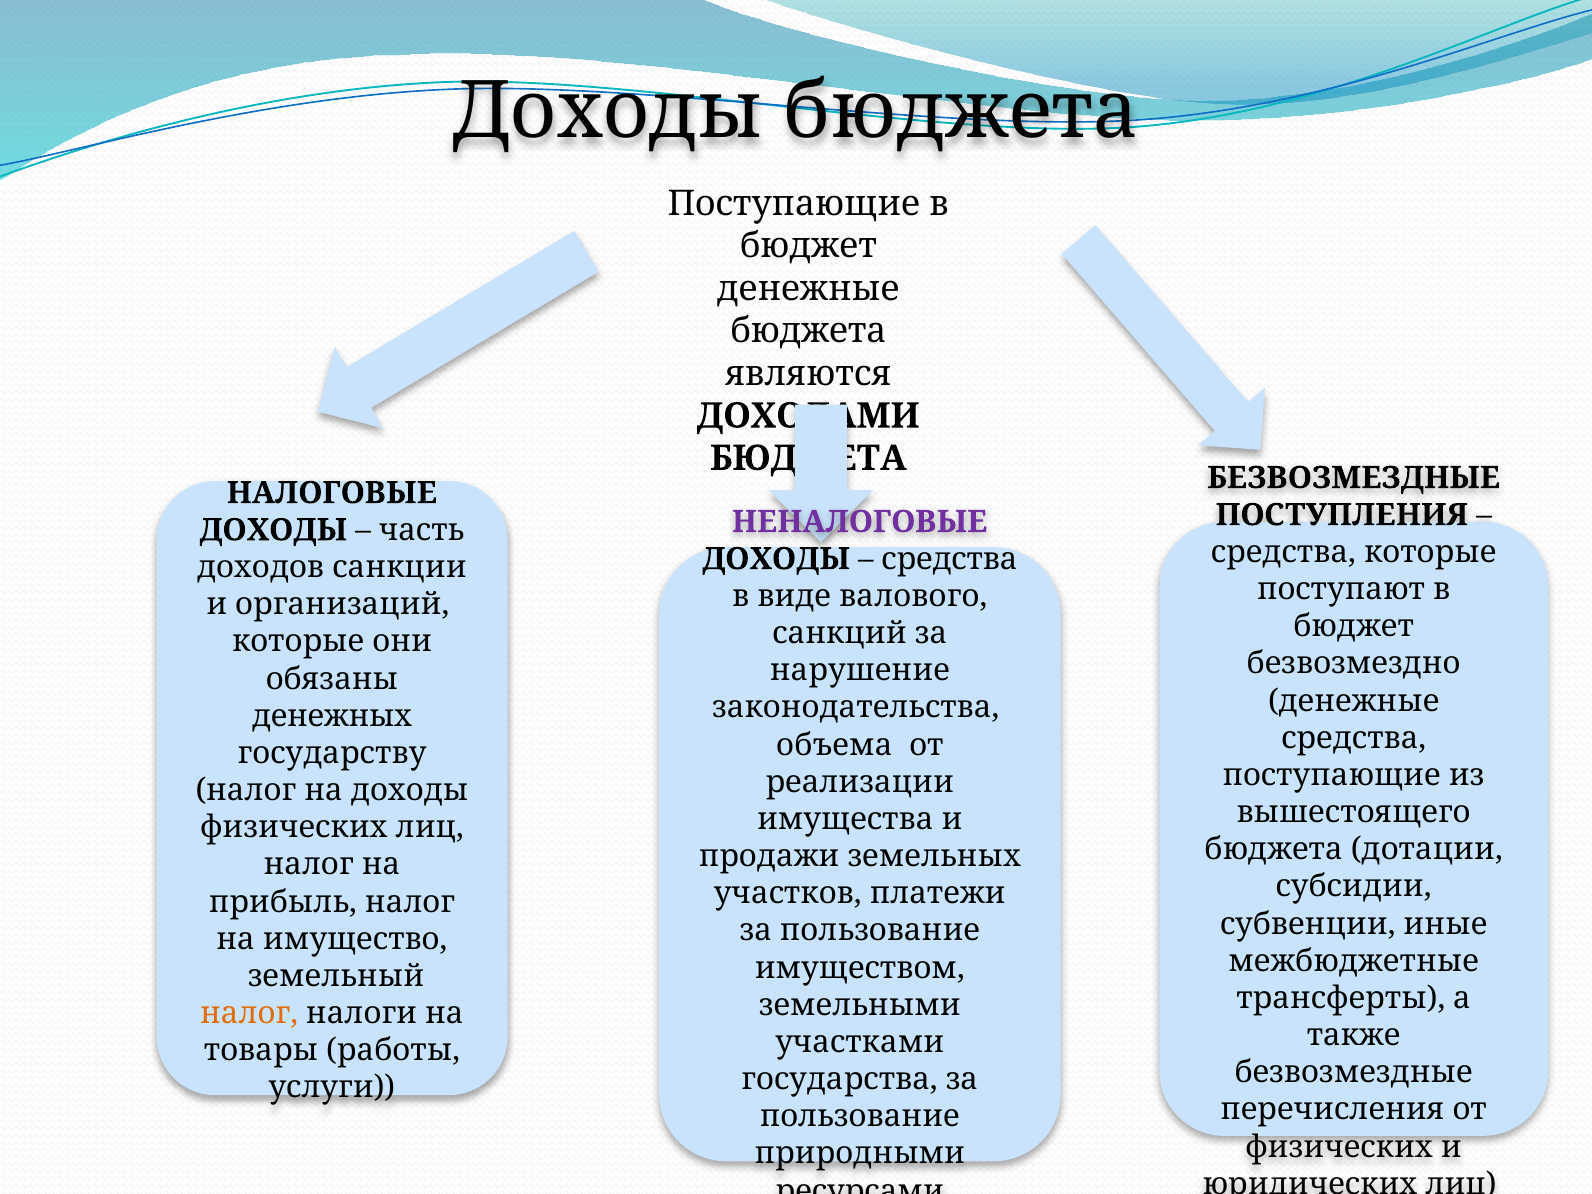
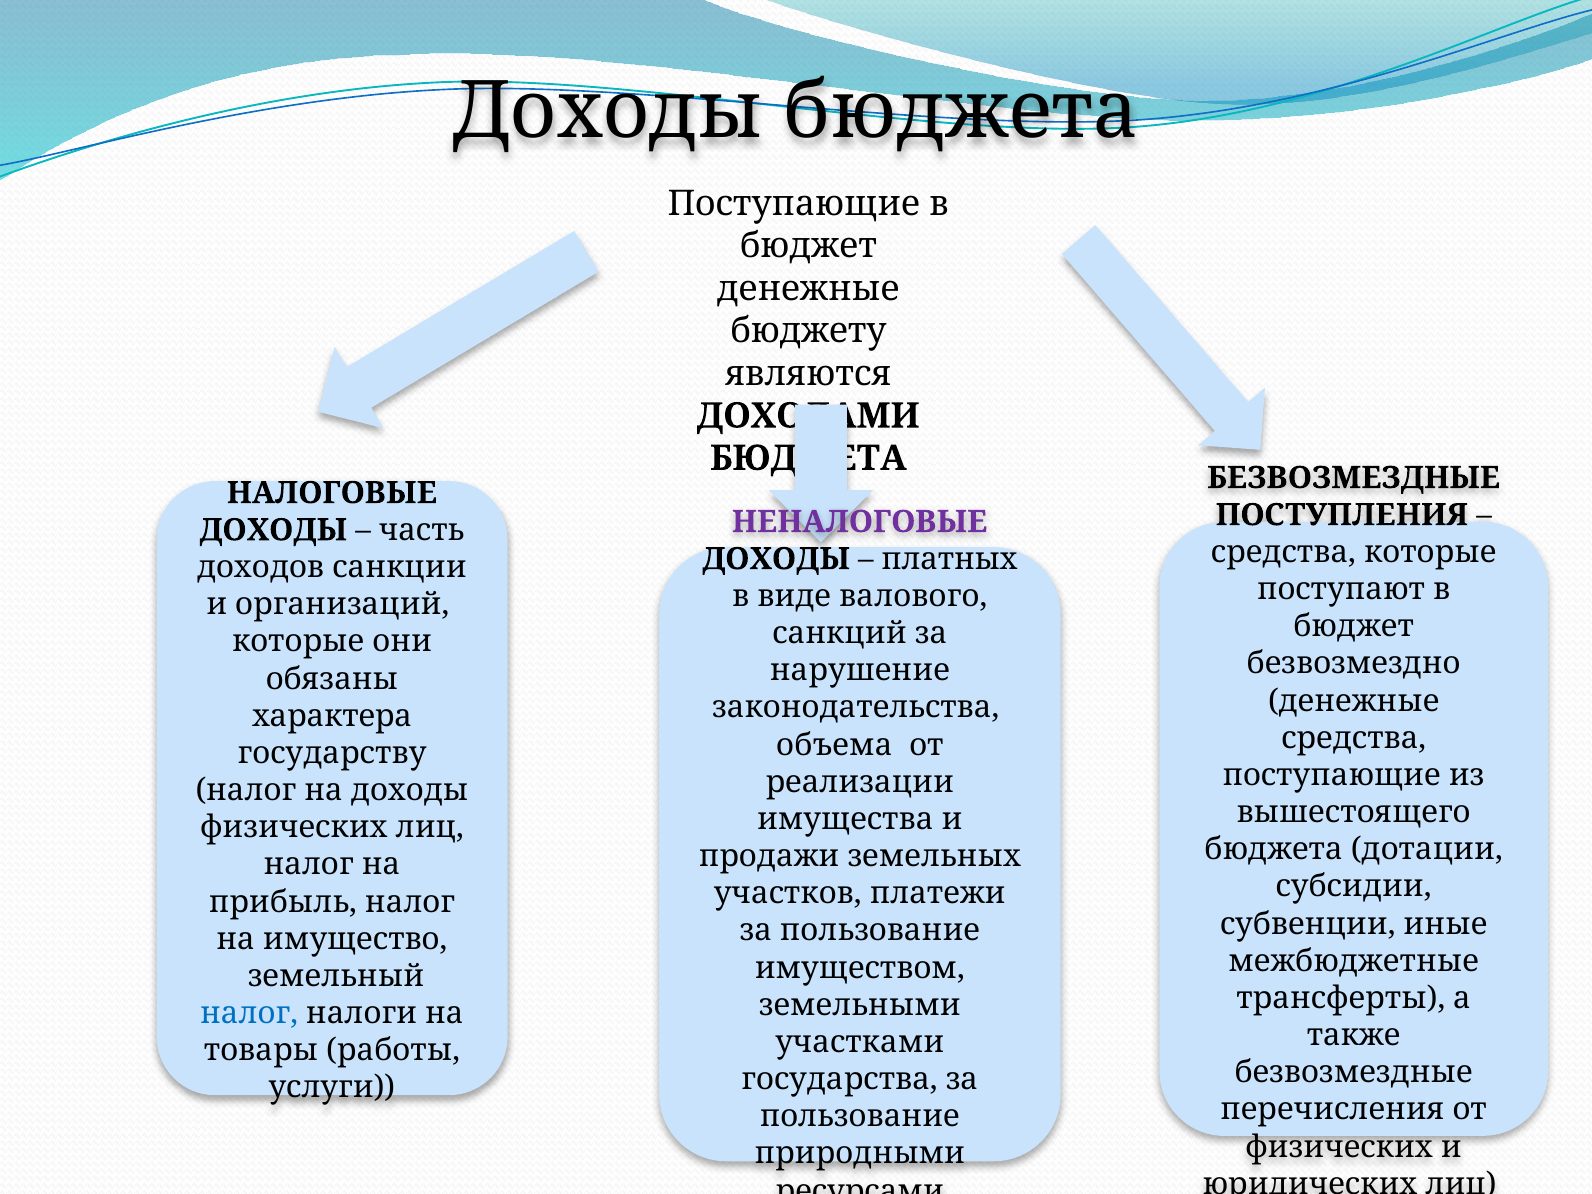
бюджета at (808, 331): бюджета -> бюджету
средства at (949, 559): средства -> платных
денежных: денежных -> характера
налог at (249, 1013) colour: orange -> blue
